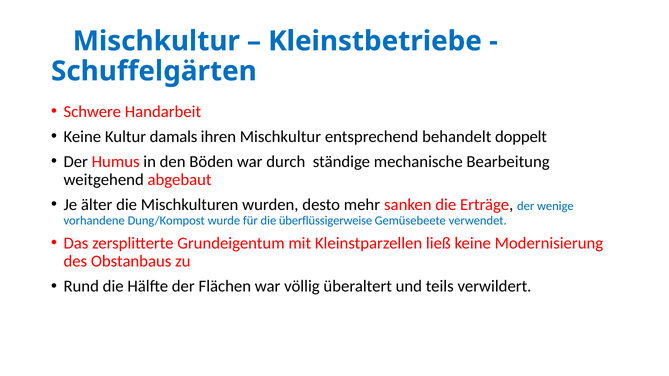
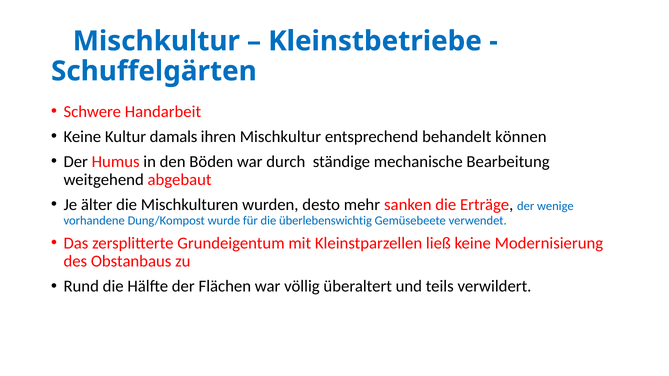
doppelt: doppelt -> können
überflüssigerweise: überflüssigerweise -> überlebenswichtig
